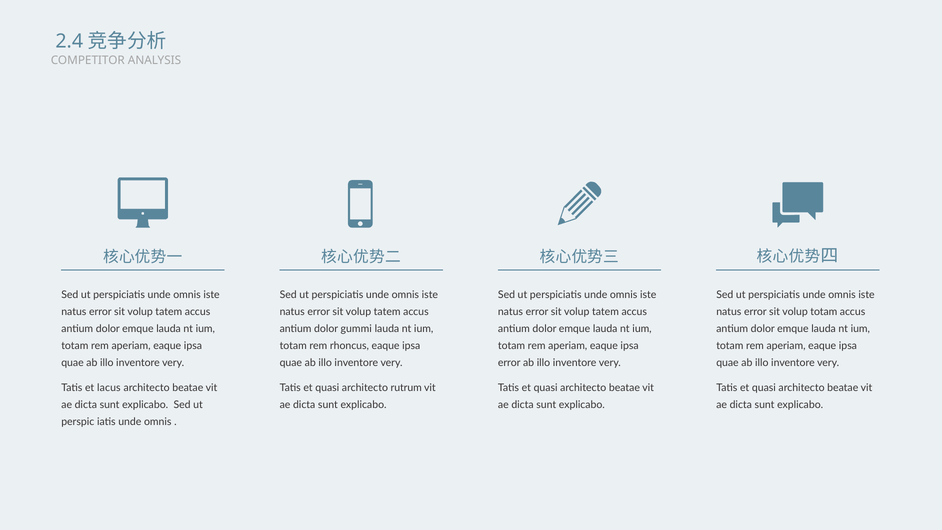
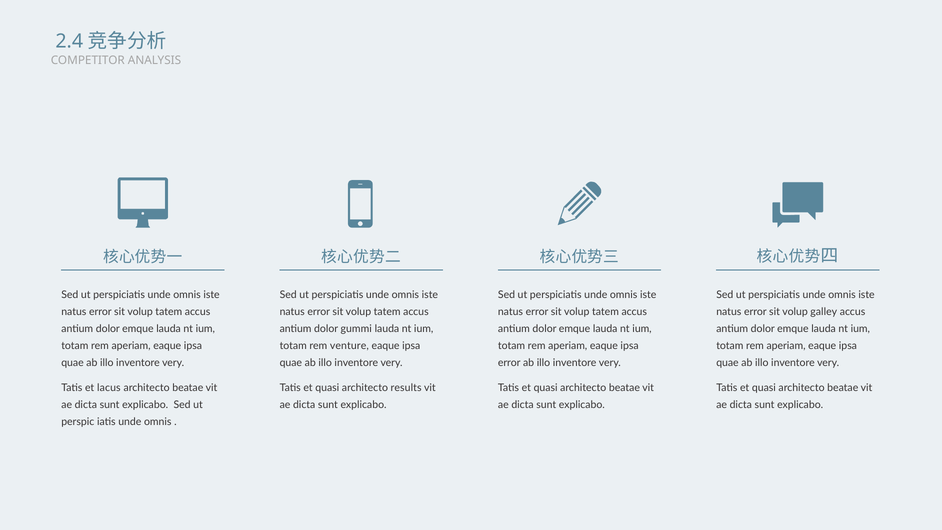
volup totam: totam -> galley
rhoncus: rhoncus -> venture
rutrum: rutrum -> results
